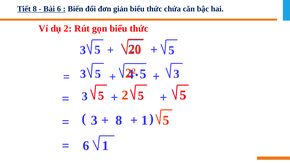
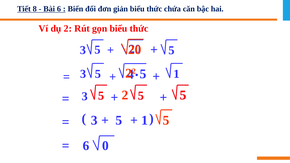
3 at (177, 74): 3 -> 1
8 at (119, 120): 8 -> 5
6 1: 1 -> 0
